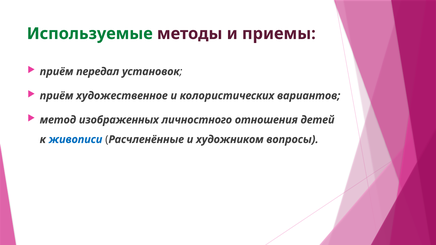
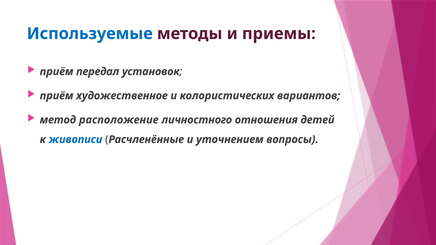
Используемые colour: green -> blue
изображенных: изображенных -> расположение
художником: художником -> уточнением
